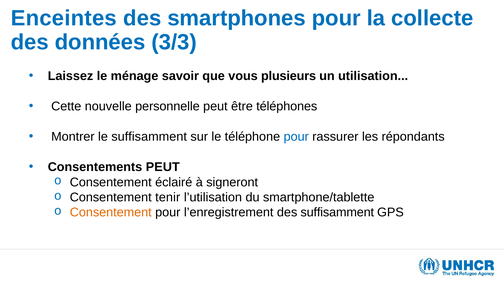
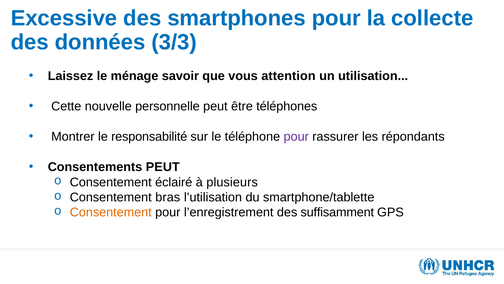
Enceintes: Enceintes -> Excessive
plusieurs: plusieurs -> attention
le suffisamment: suffisamment -> responsabilité
pour at (296, 136) colour: blue -> purple
signeront: signeront -> plusieurs
tenir: tenir -> bras
